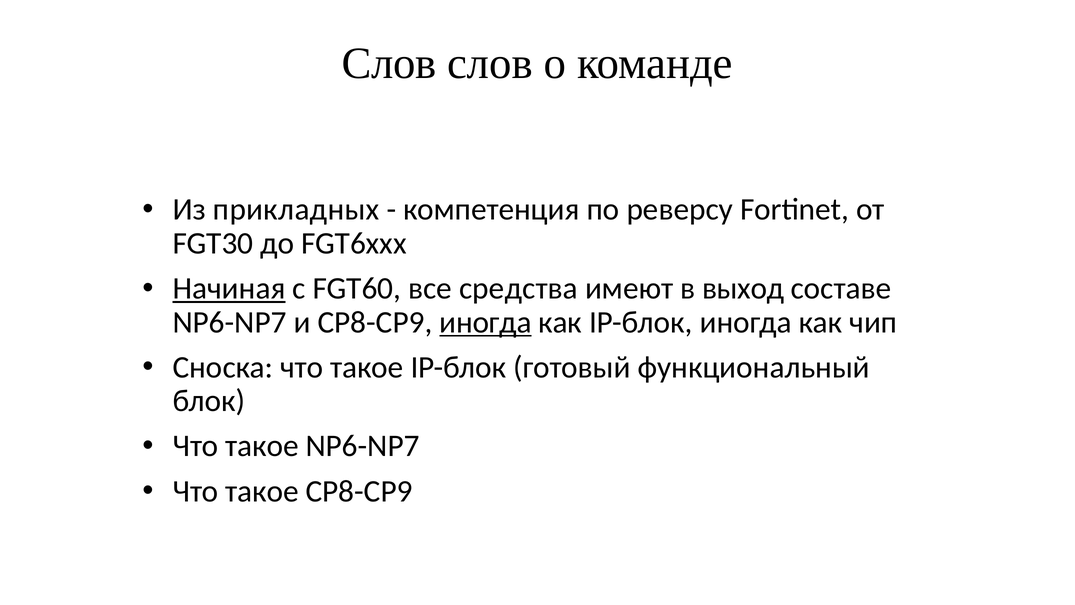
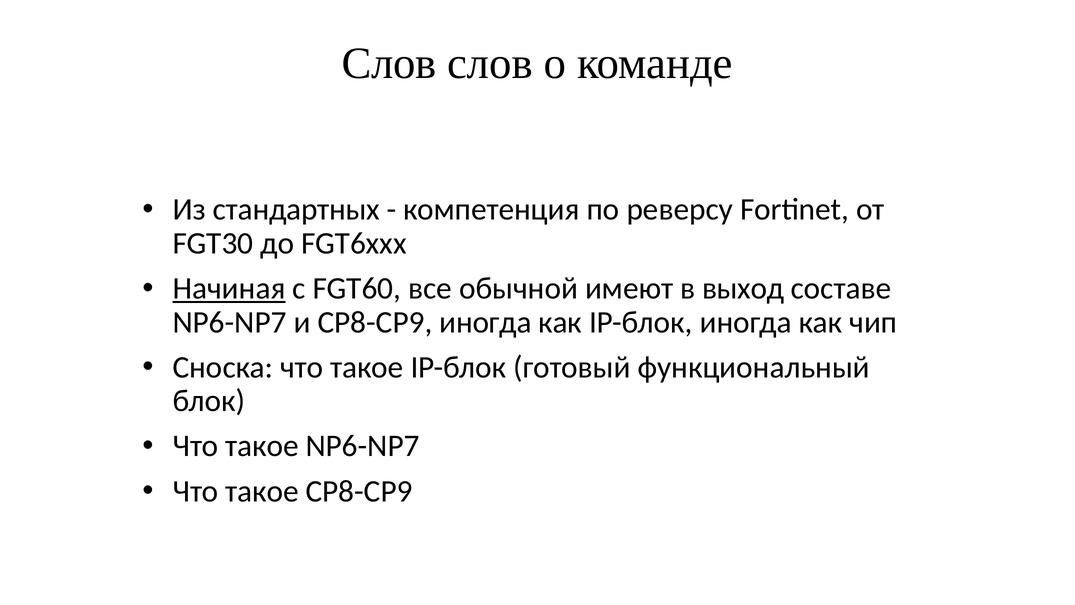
прикладных: прикладных -> стандартных
средства: средства -> обычной
иногда at (486, 322) underline: present -> none
